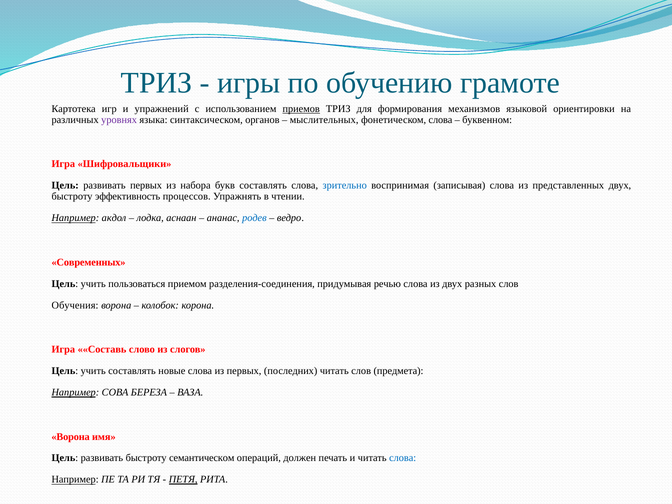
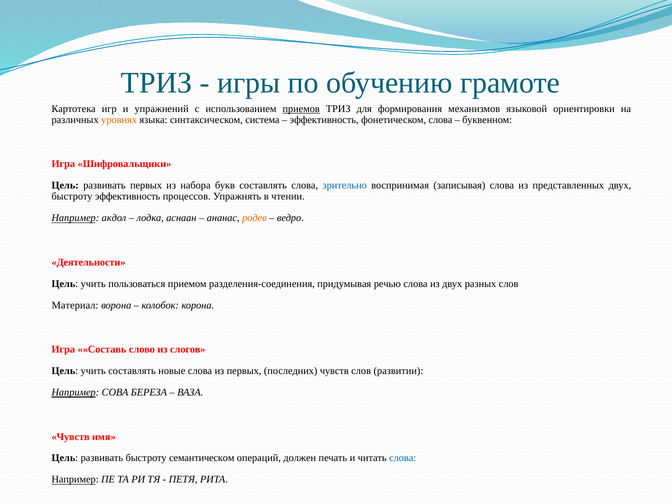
уровнях colour: purple -> orange
органов: органов -> система
мыслительных at (324, 120): мыслительных -> эффективность
родев colour: blue -> orange
Современных: Современных -> Деятельности
Обучения: Обучения -> Материал
последних читать: читать -> чувств
предмета: предмета -> развитии
Ворона at (71, 437): Ворона -> Чувств
ПЕТЯ underline: present -> none
